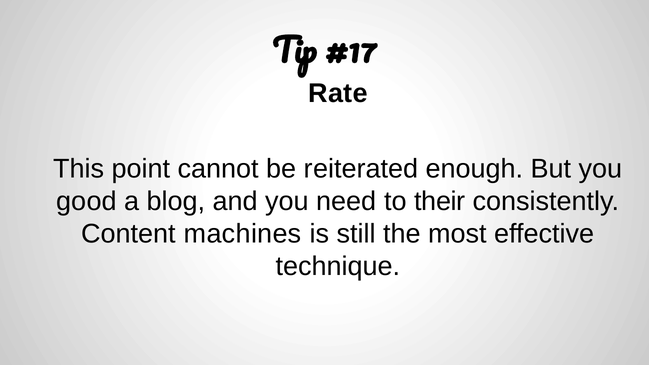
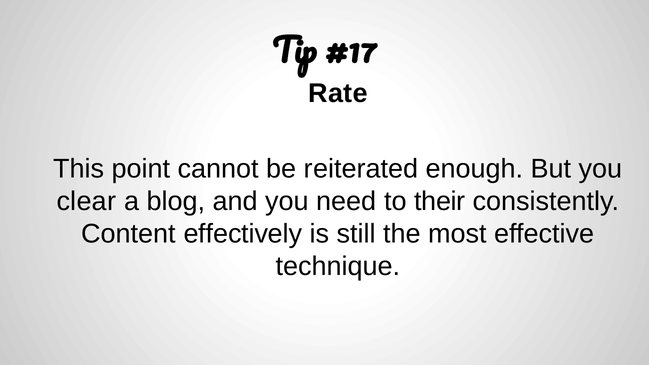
good: good -> clear
machines: machines -> effectively
